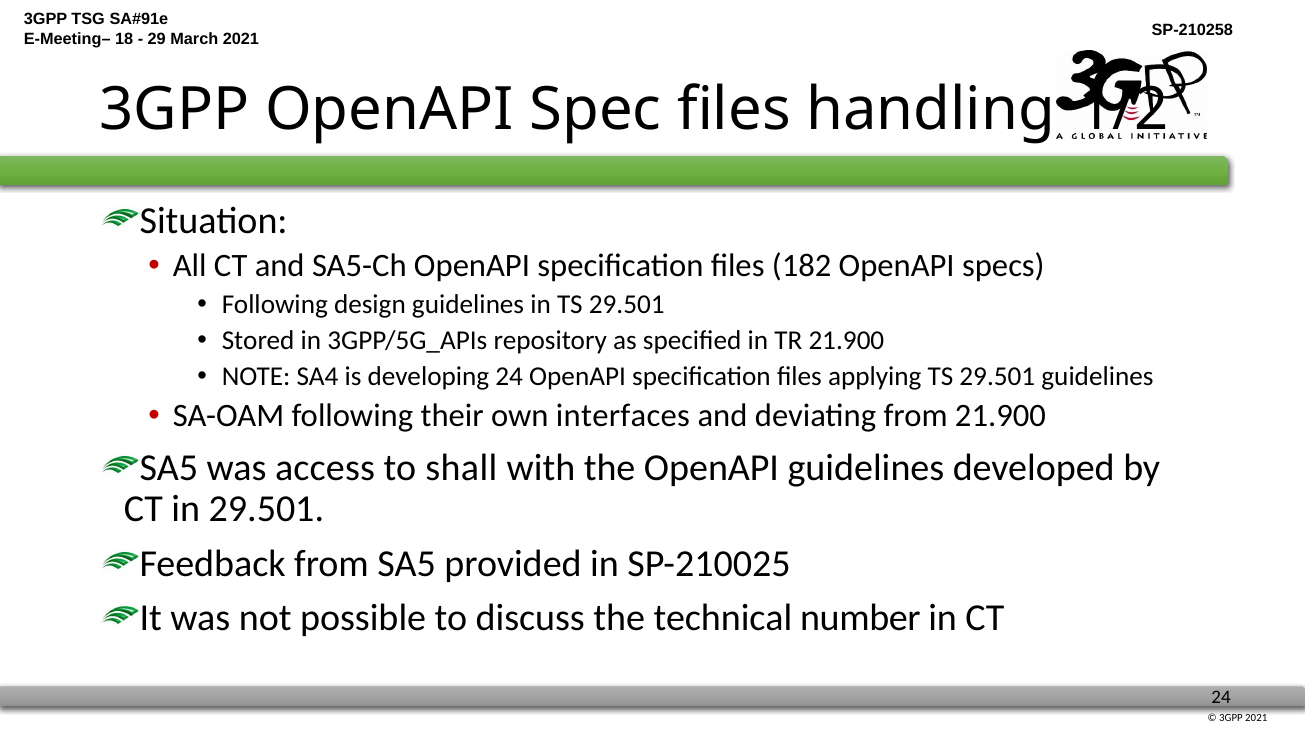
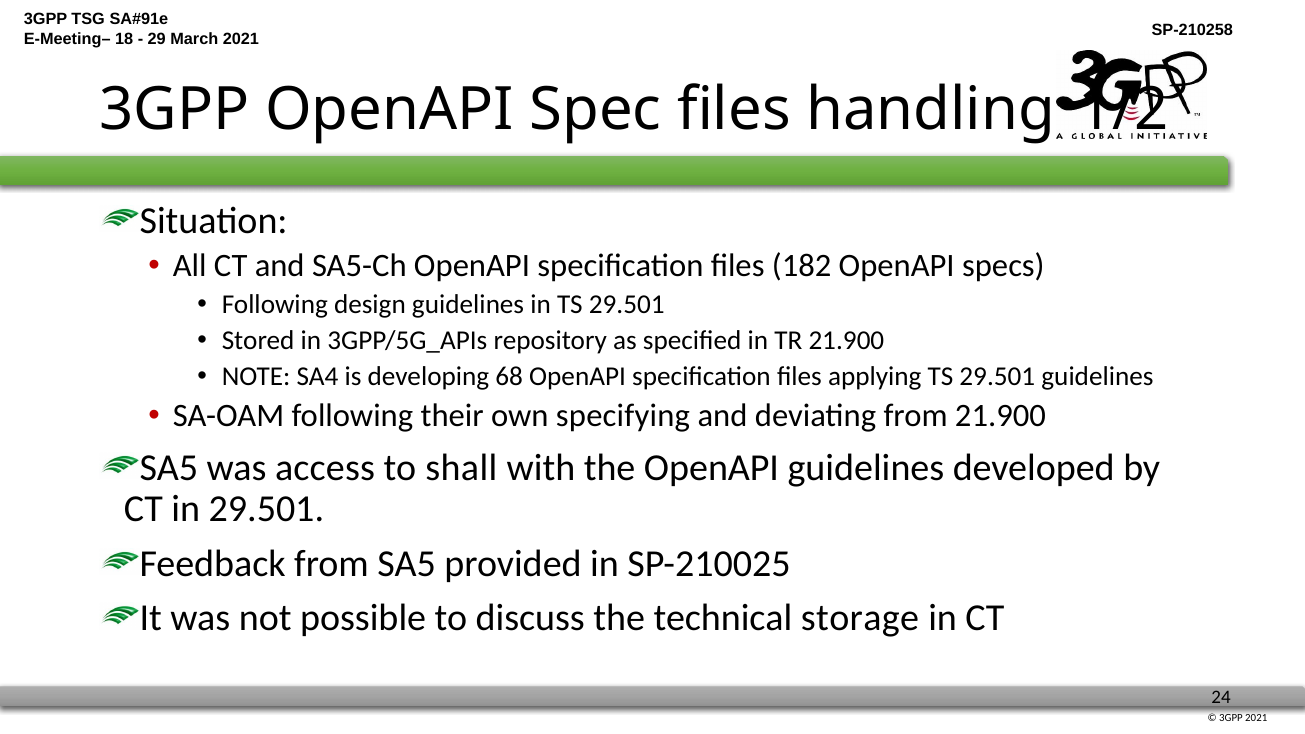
developing 24: 24 -> 68
interfaces: interfaces -> specifying
number: number -> storage
